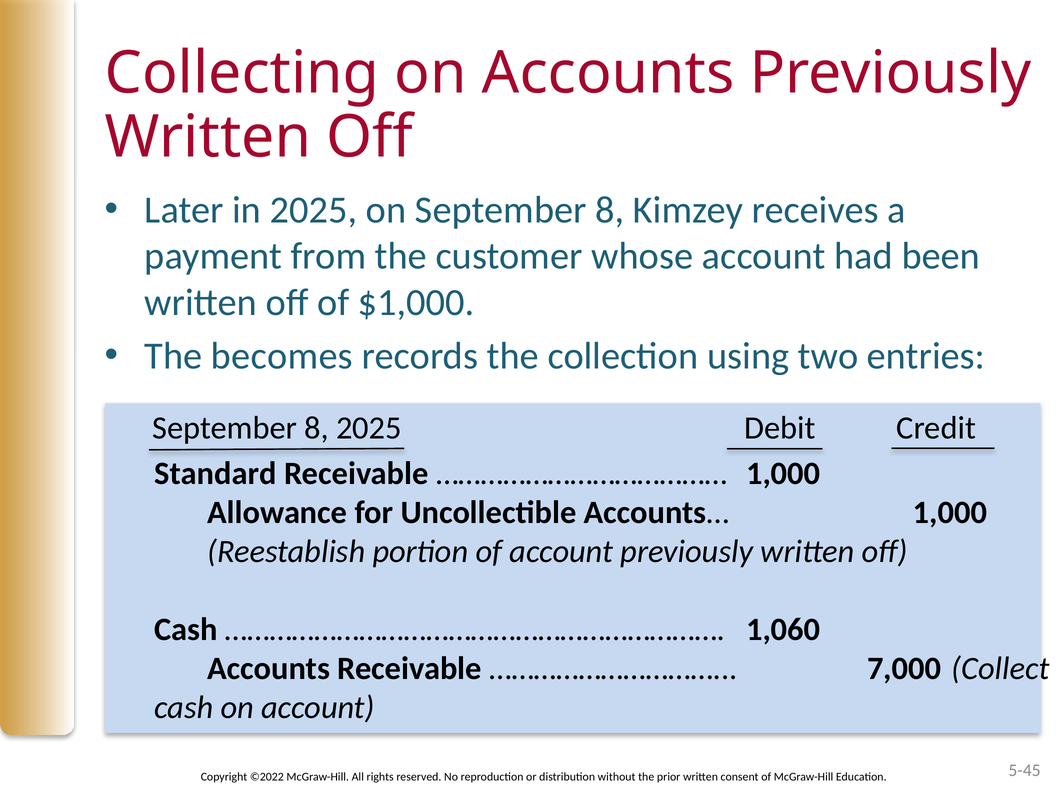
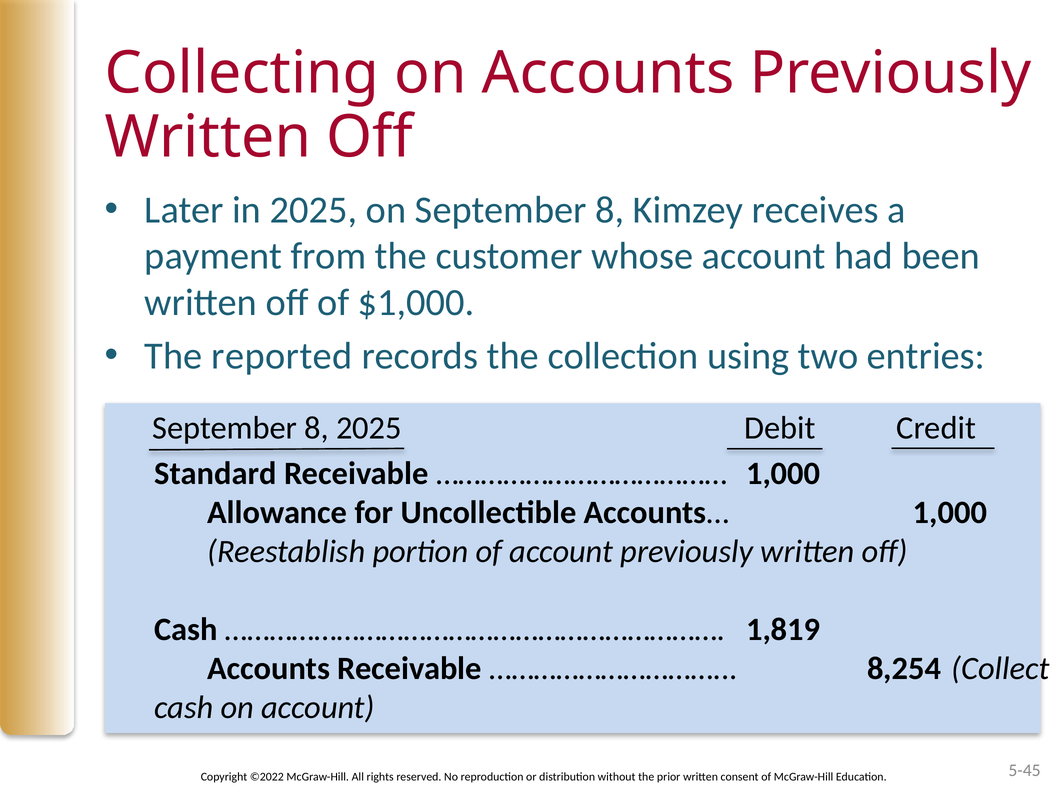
becomes: becomes -> reported
1,060: 1,060 -> 1,819
7,000: 7,000 -> 8,254
